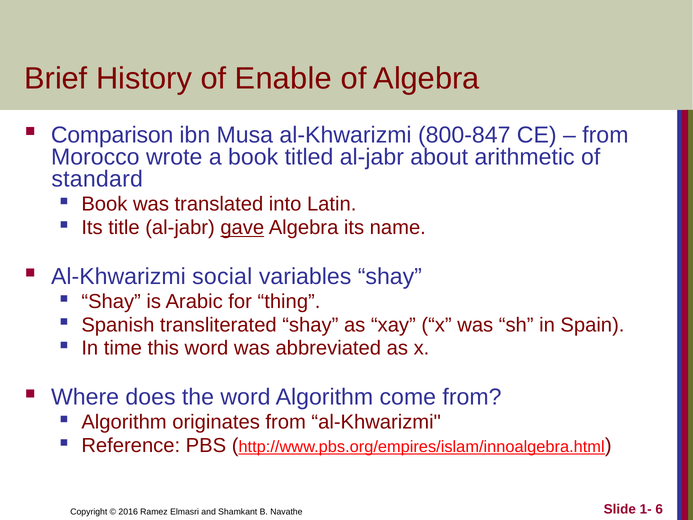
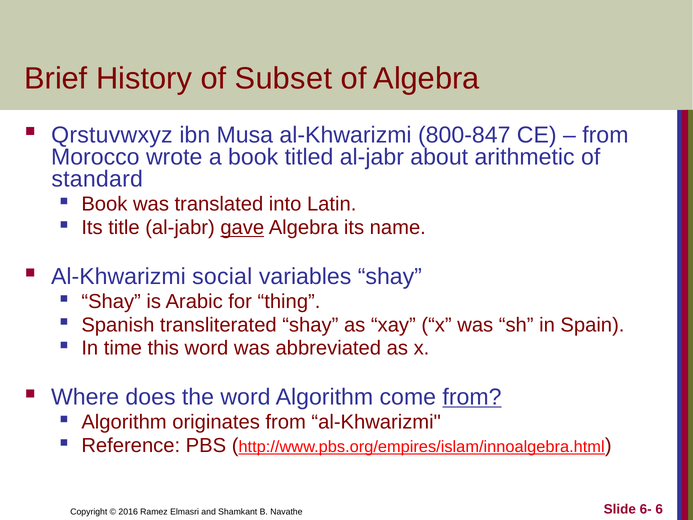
Enable: Enable -> Subset
Comparison: Comparison -> Qrstuvwxyz
from at (472, 397) underline: none -> present
1-: 1- -> 6-
